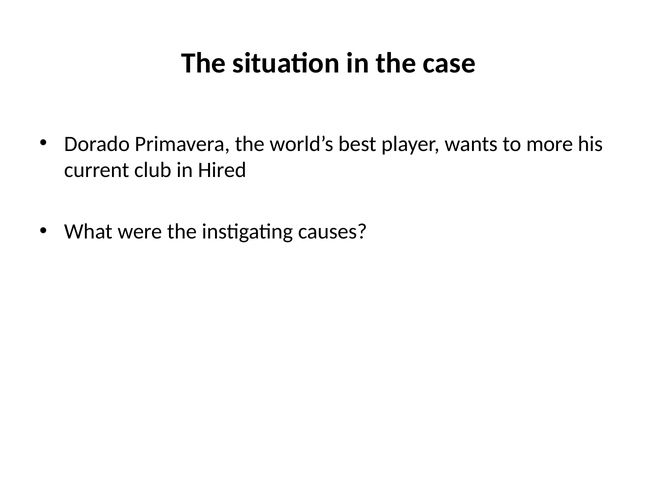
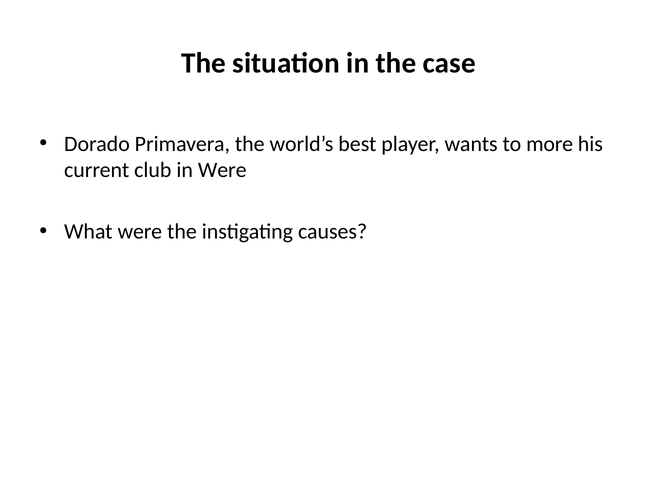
in Hired: Hired -> Were
